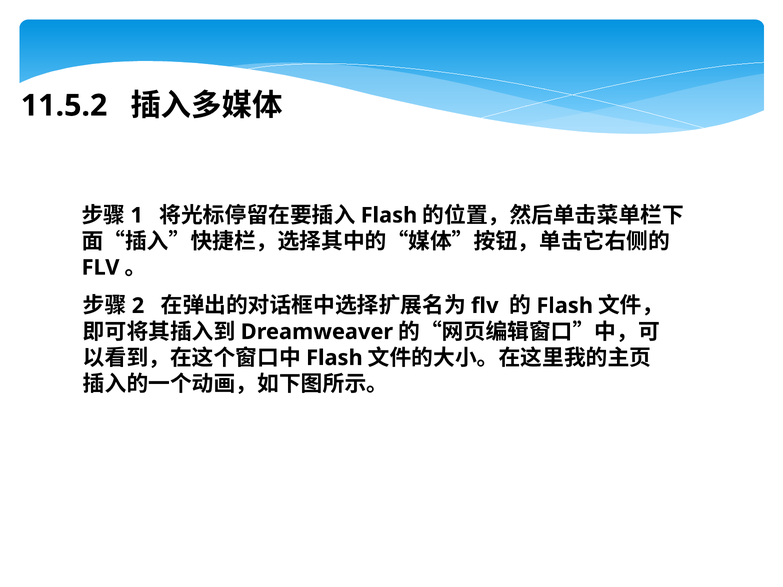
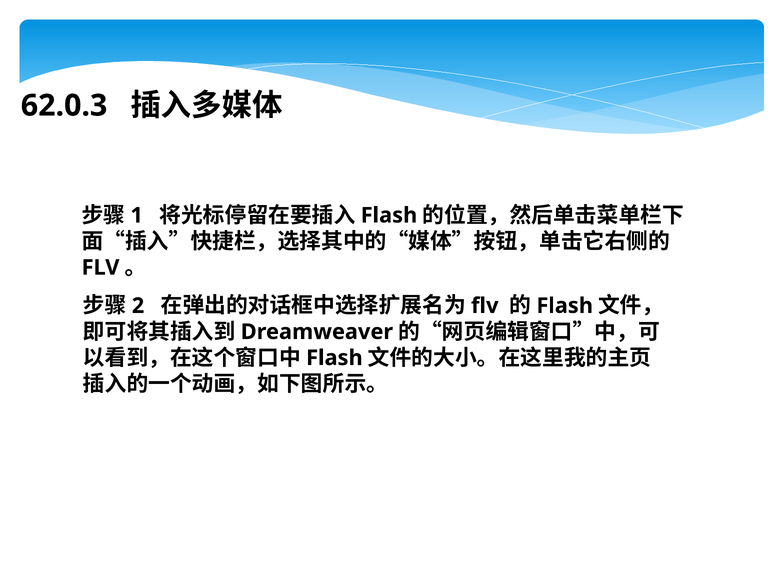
11.5.2: 11.5.2 -> 62.0.3
